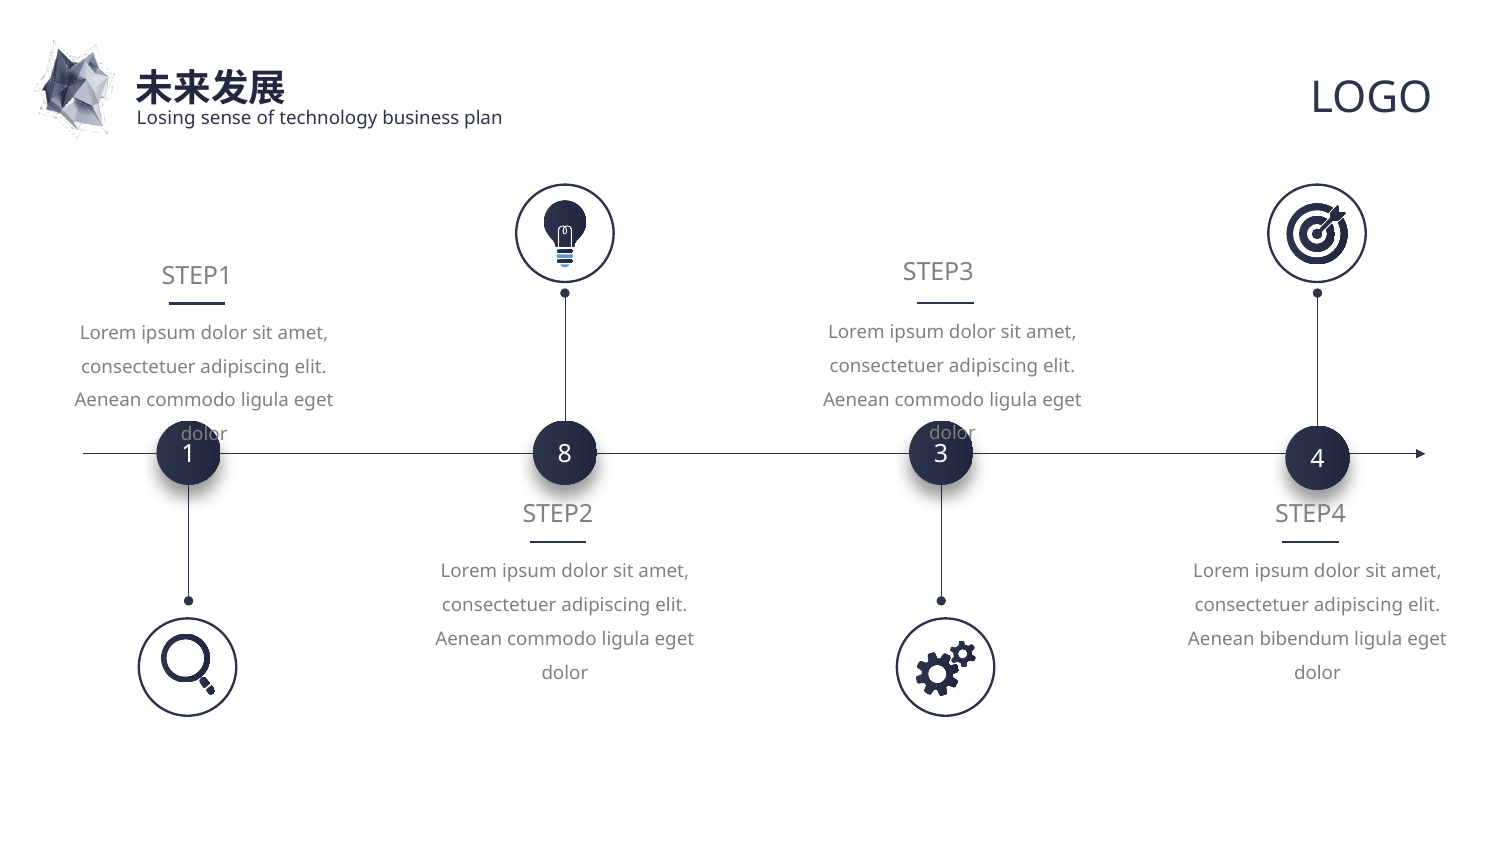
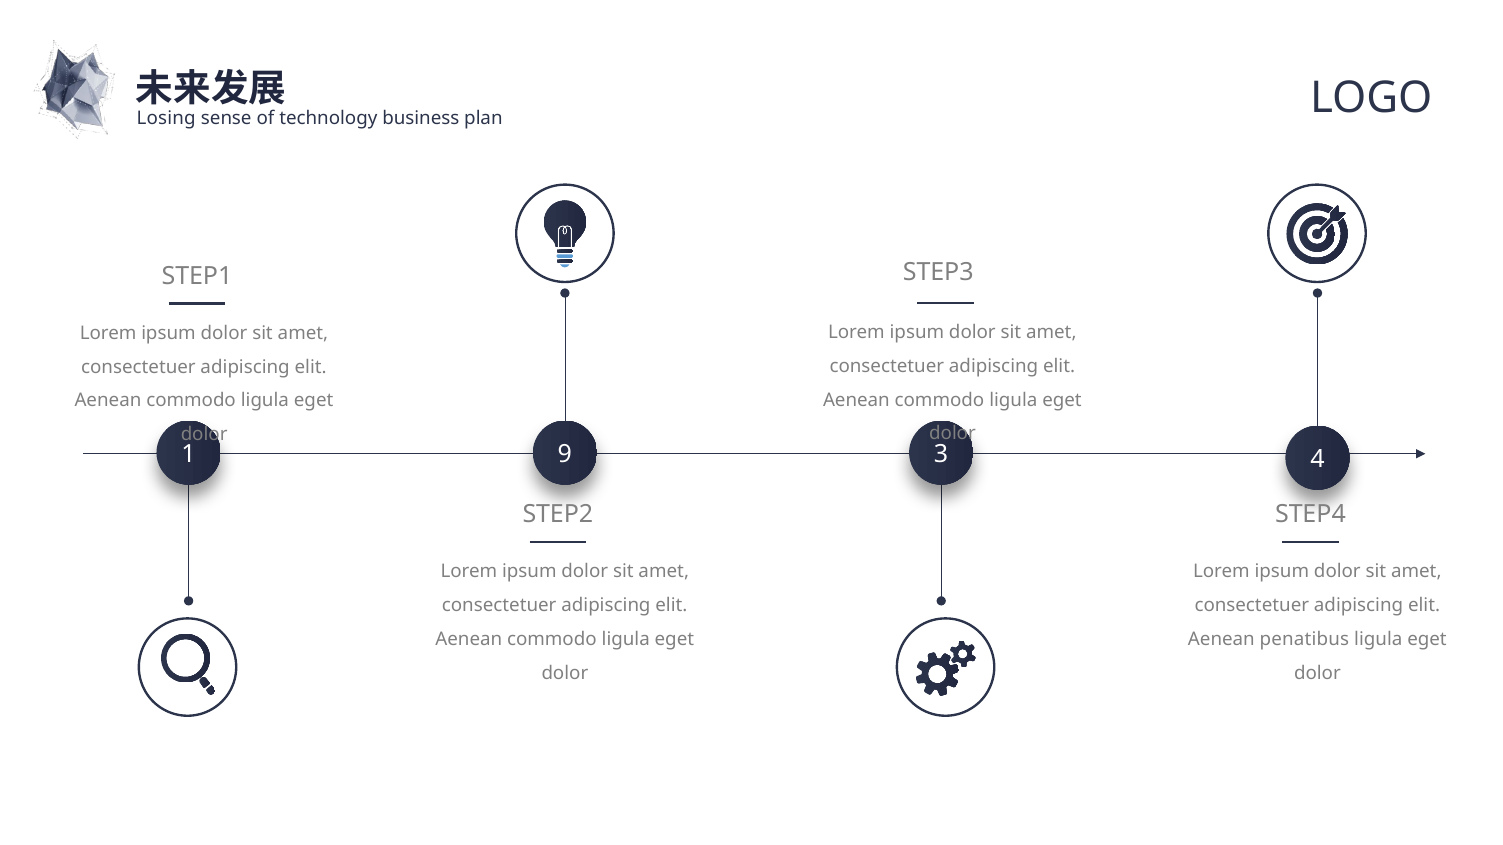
8: 8 -> 9
bibendum: bibendum -> penatibus
